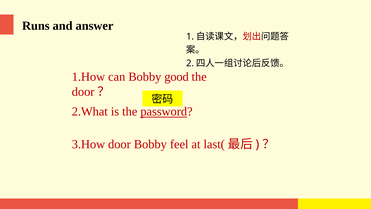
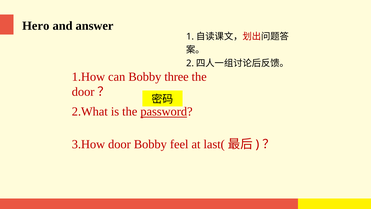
Runs: Runs -> Hero
good: good -> three
